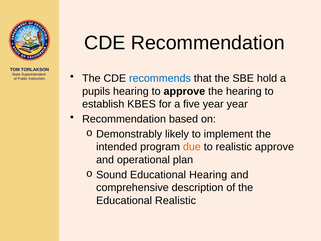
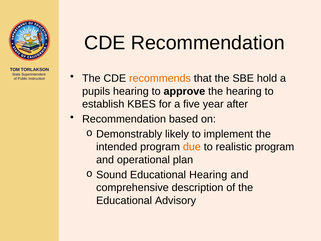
recommends colour: blue -> orange
year year: year -> after
realistic approve: approve -> program
Educational Realistic: Realistic -> Advisory
